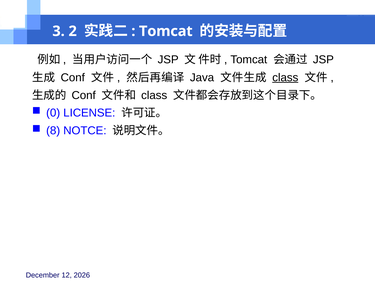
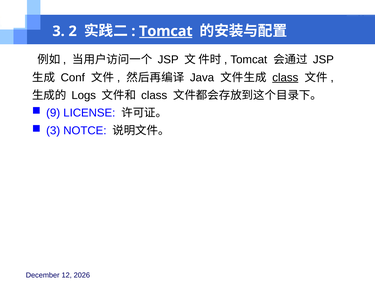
Tomcat at (166, 31) underline: none -> present
Conf at (84, 95): Conf -> Logs
0: 0 -> 9
8 at (53, 131): 8 -> 3
